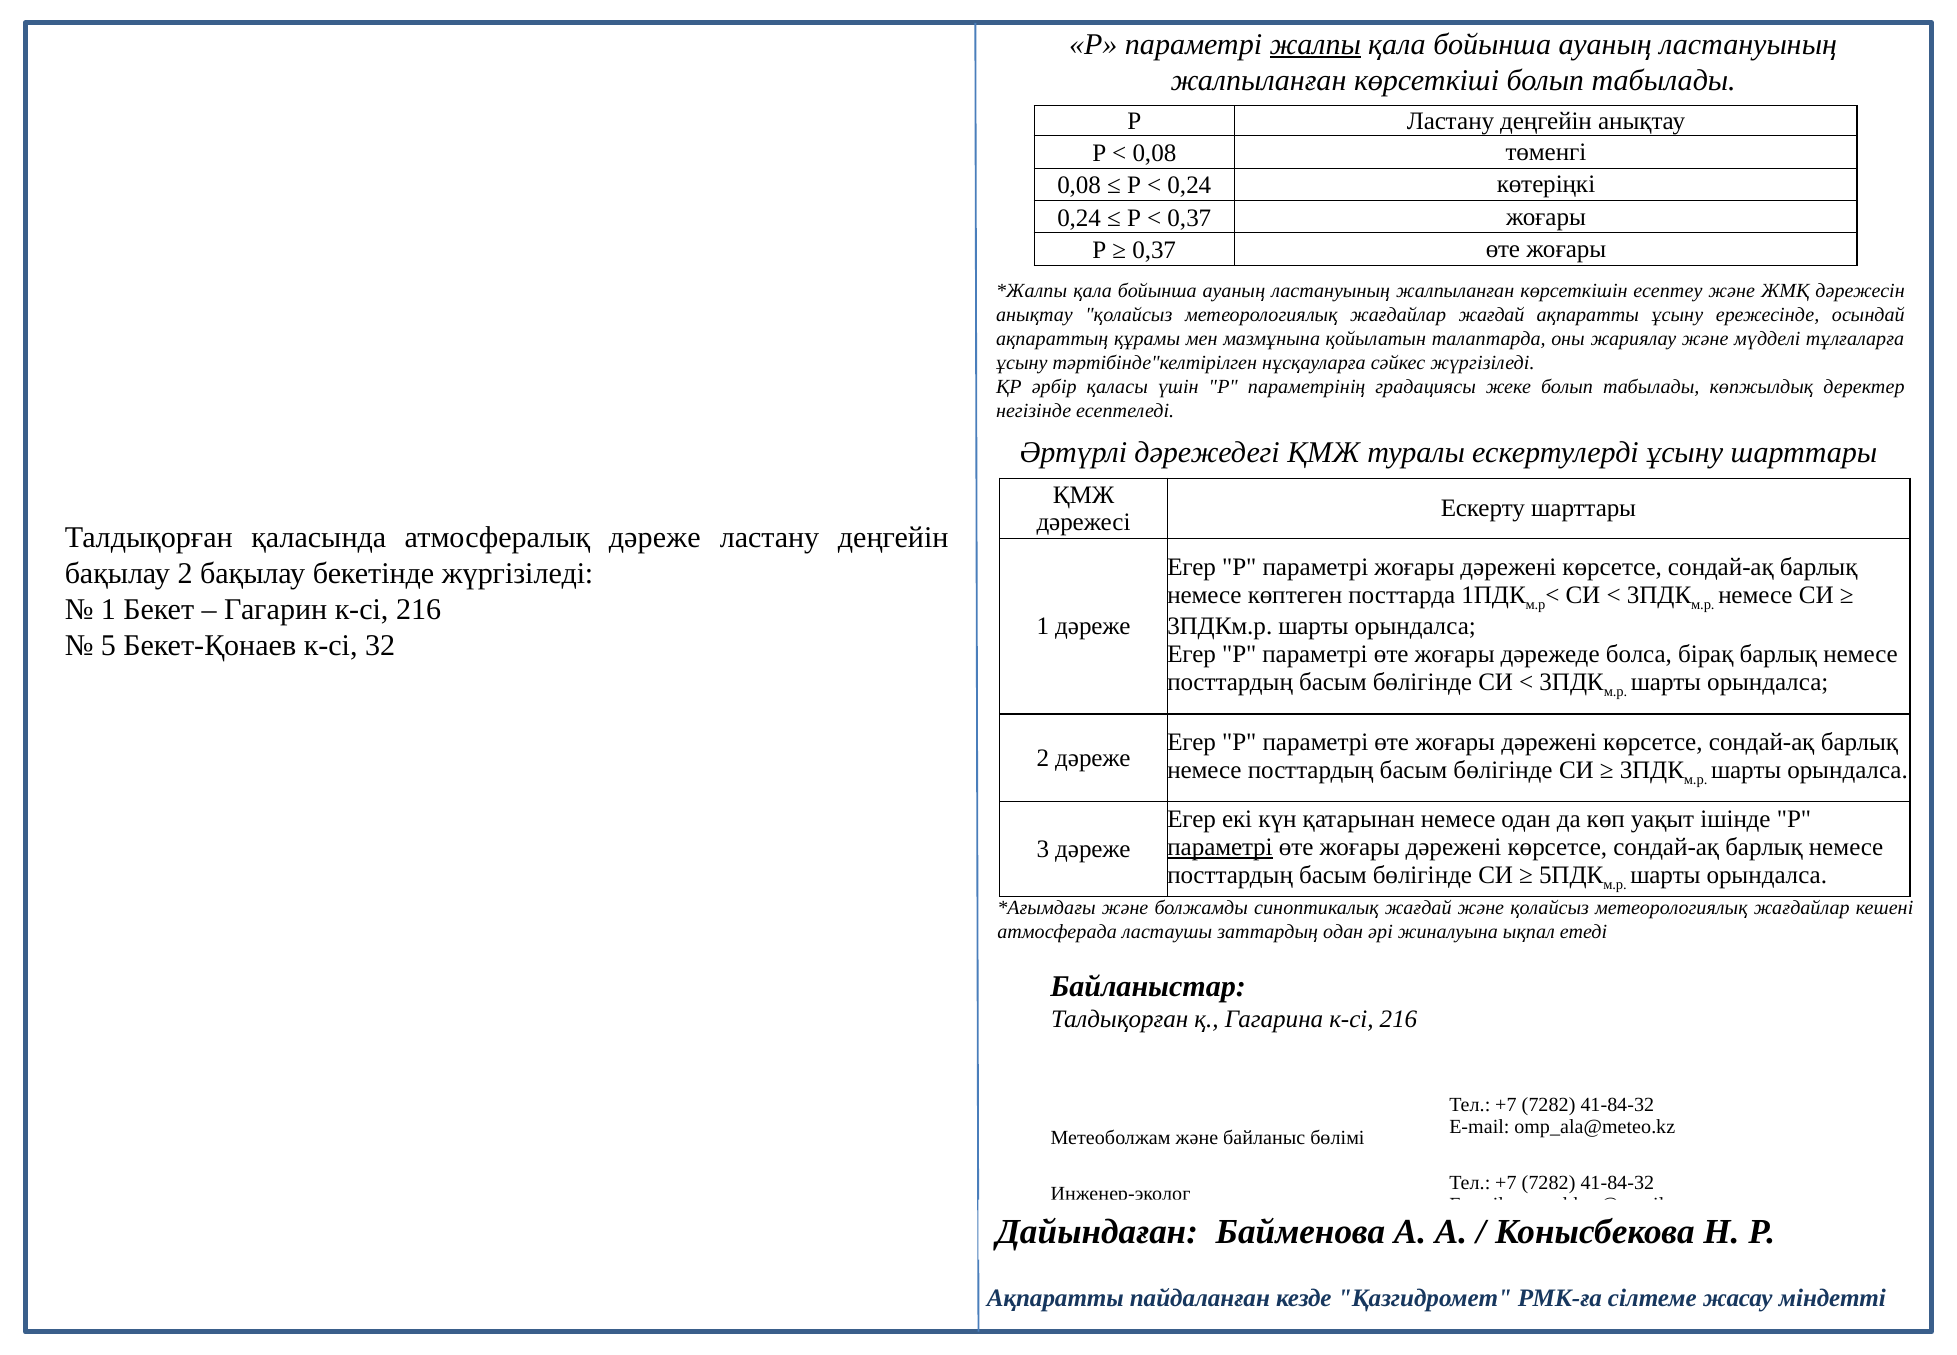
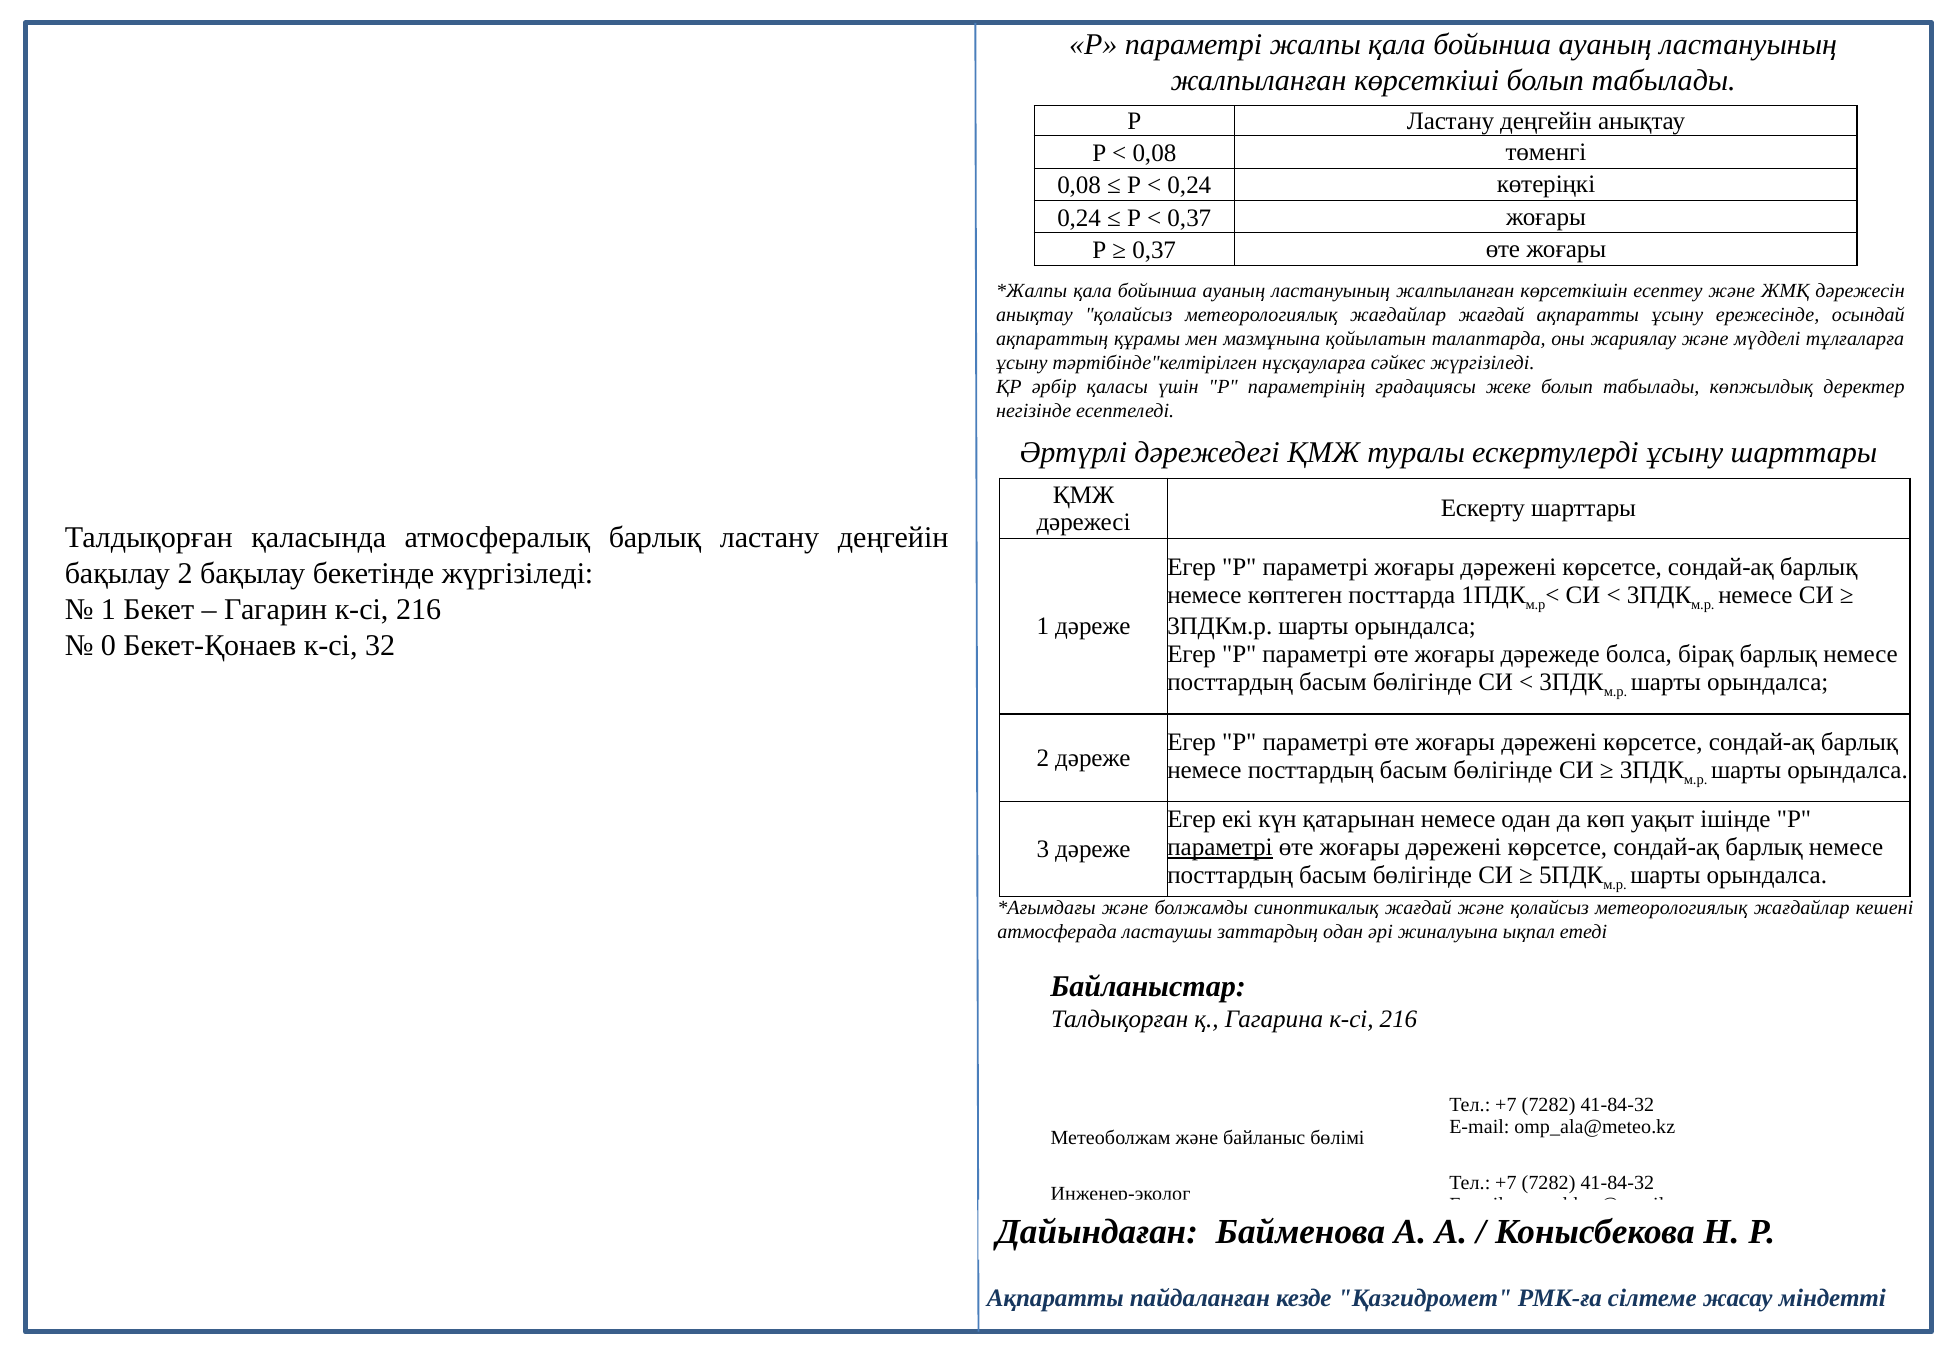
жалпы underline: present -> none
атмосфералық дәреже: дәреже -> барлық
5: 5 -> 0
